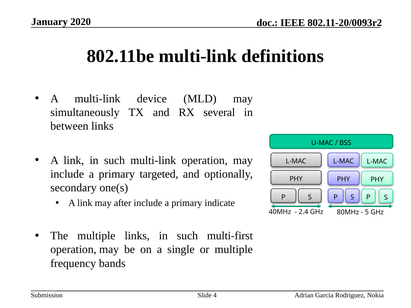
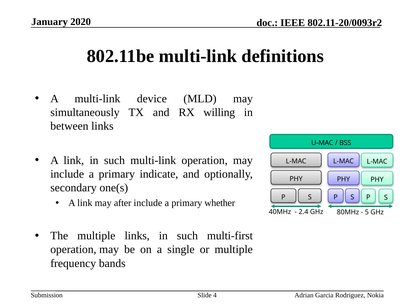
several: several -> willing
targeted: targeted -> indicate
indicate: indicate -> whether
